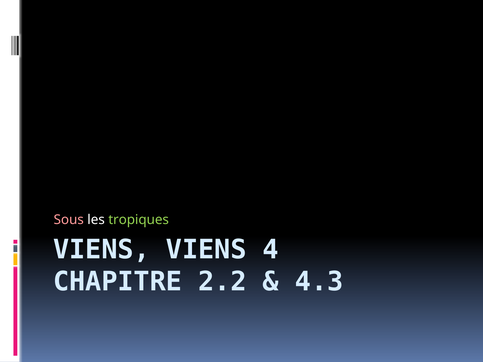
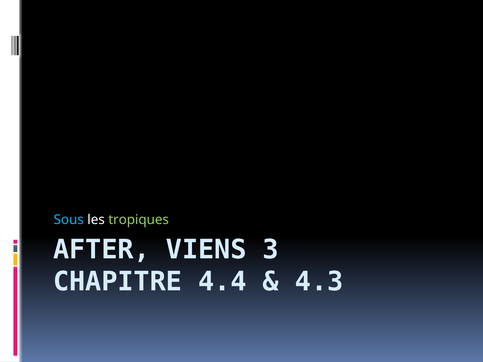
Sous colour: pink -> light blue
VIENS at (101, 250): VIENS -> AFTER
4: 4 -> 3
2.2: 2.2 -> 4.4
